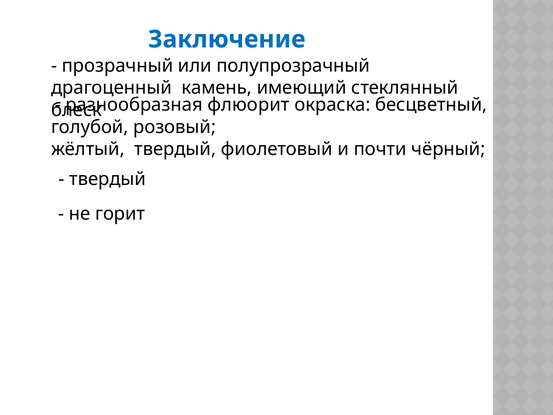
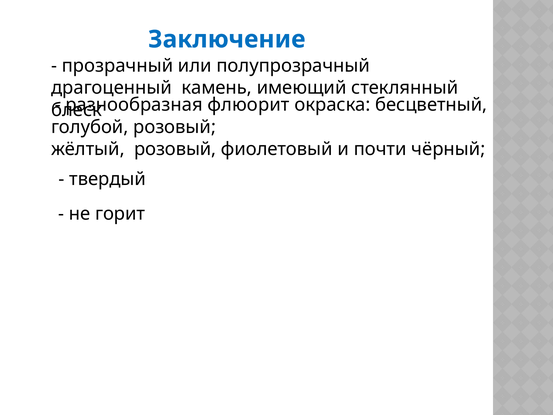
жёлтый твердый: твердый -> розовый
